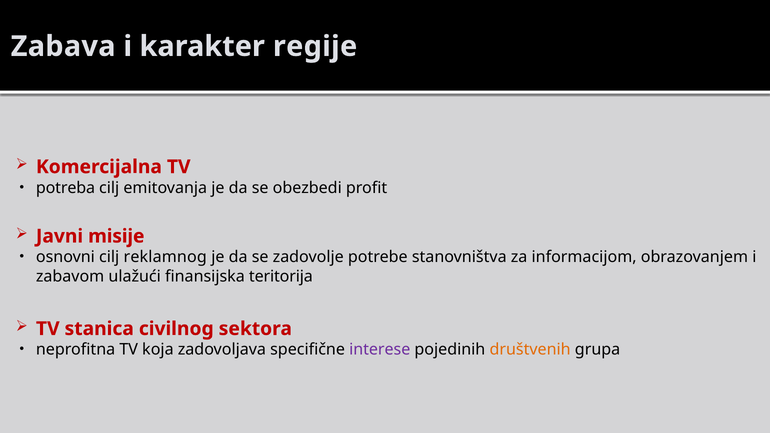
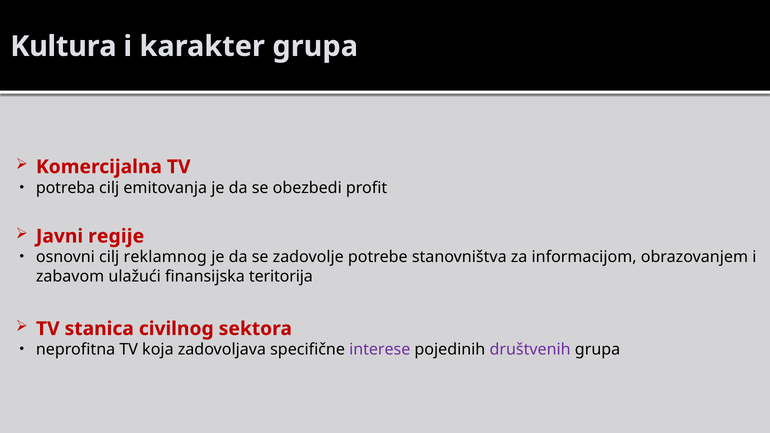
Zabava: Zabava -> Kultura
karakter regije: regije -> grupa
misije: misije -> regije
društvenih colour: orange -> purple
